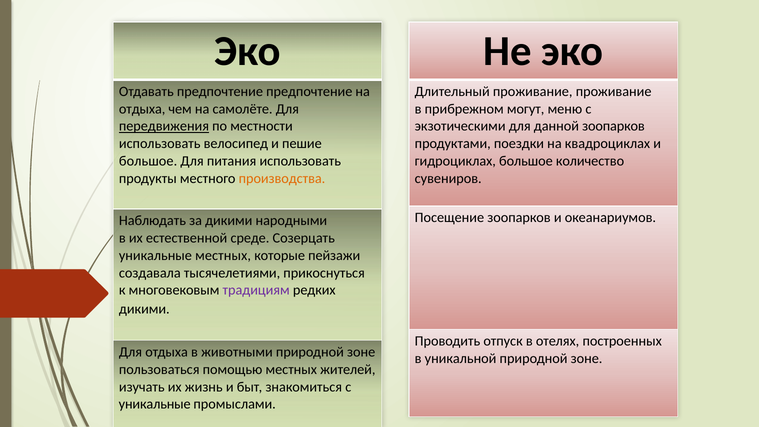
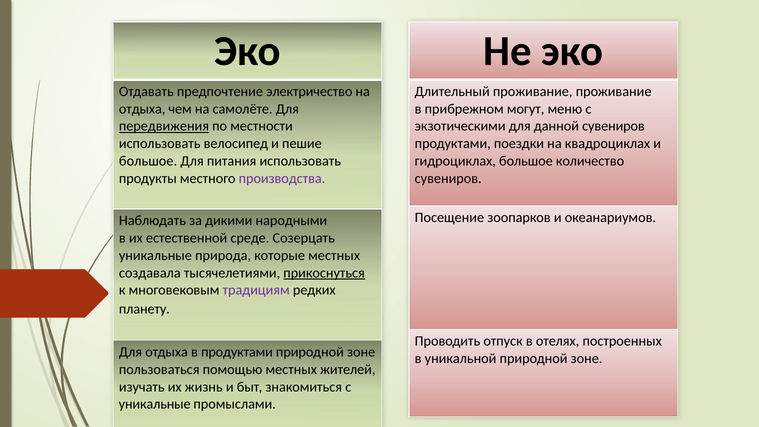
предпочтение предпочтение: предпочтение -> электричество
данной зоопарков: зоопарков -> сувениров
производства colour: orange -> purple
уникальные местных: местных -> природа
которые пейзажи: пейзажи -> местных
прикоснуться underline: none -> present
дикими at (144, 309): дикими -> планету
в животными: животными -> продуктами
